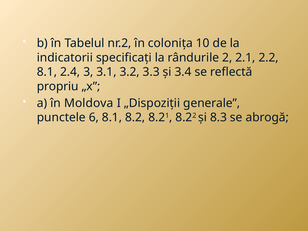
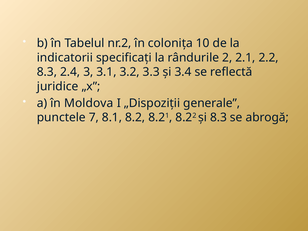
8.1 at (47, 72): 8.1 -> 8.3
propriu: propriu -> juridice
6: 6 -> 7
